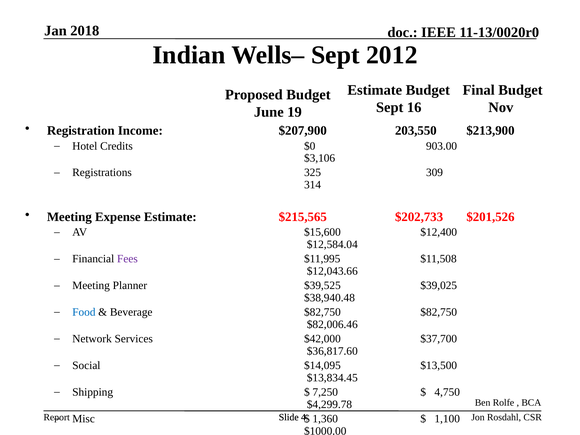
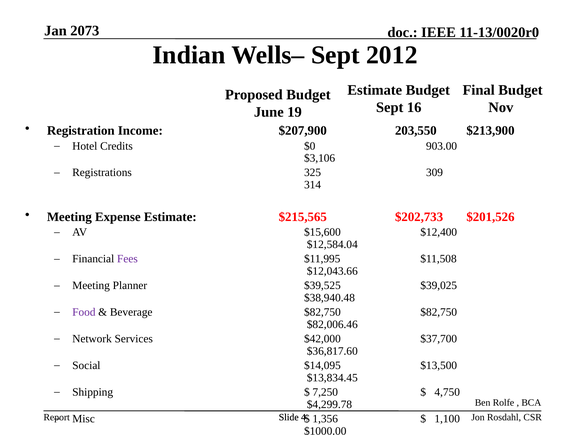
2018: 2018 -> 2073
Food colour: blue -> purple
1,360: 1,360 -> 1,356
